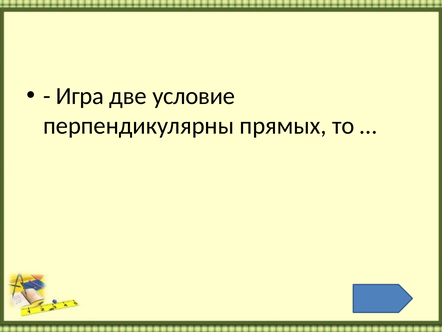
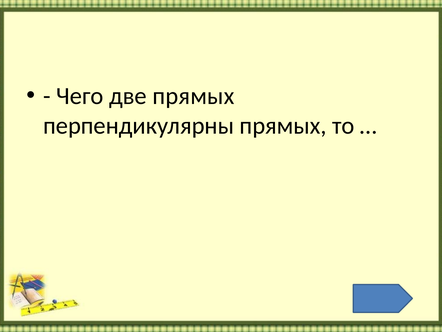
Игра: Игра -> Чего
две условие: условие -> прямых
